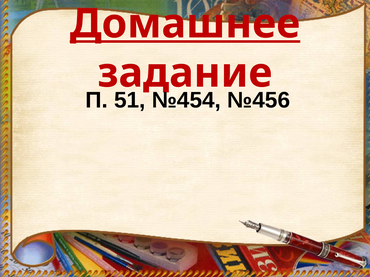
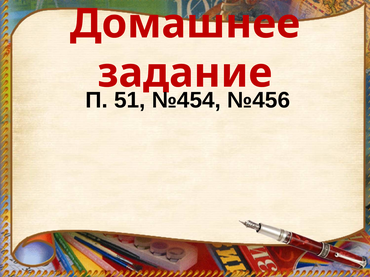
Домашнее underline: present -> none
